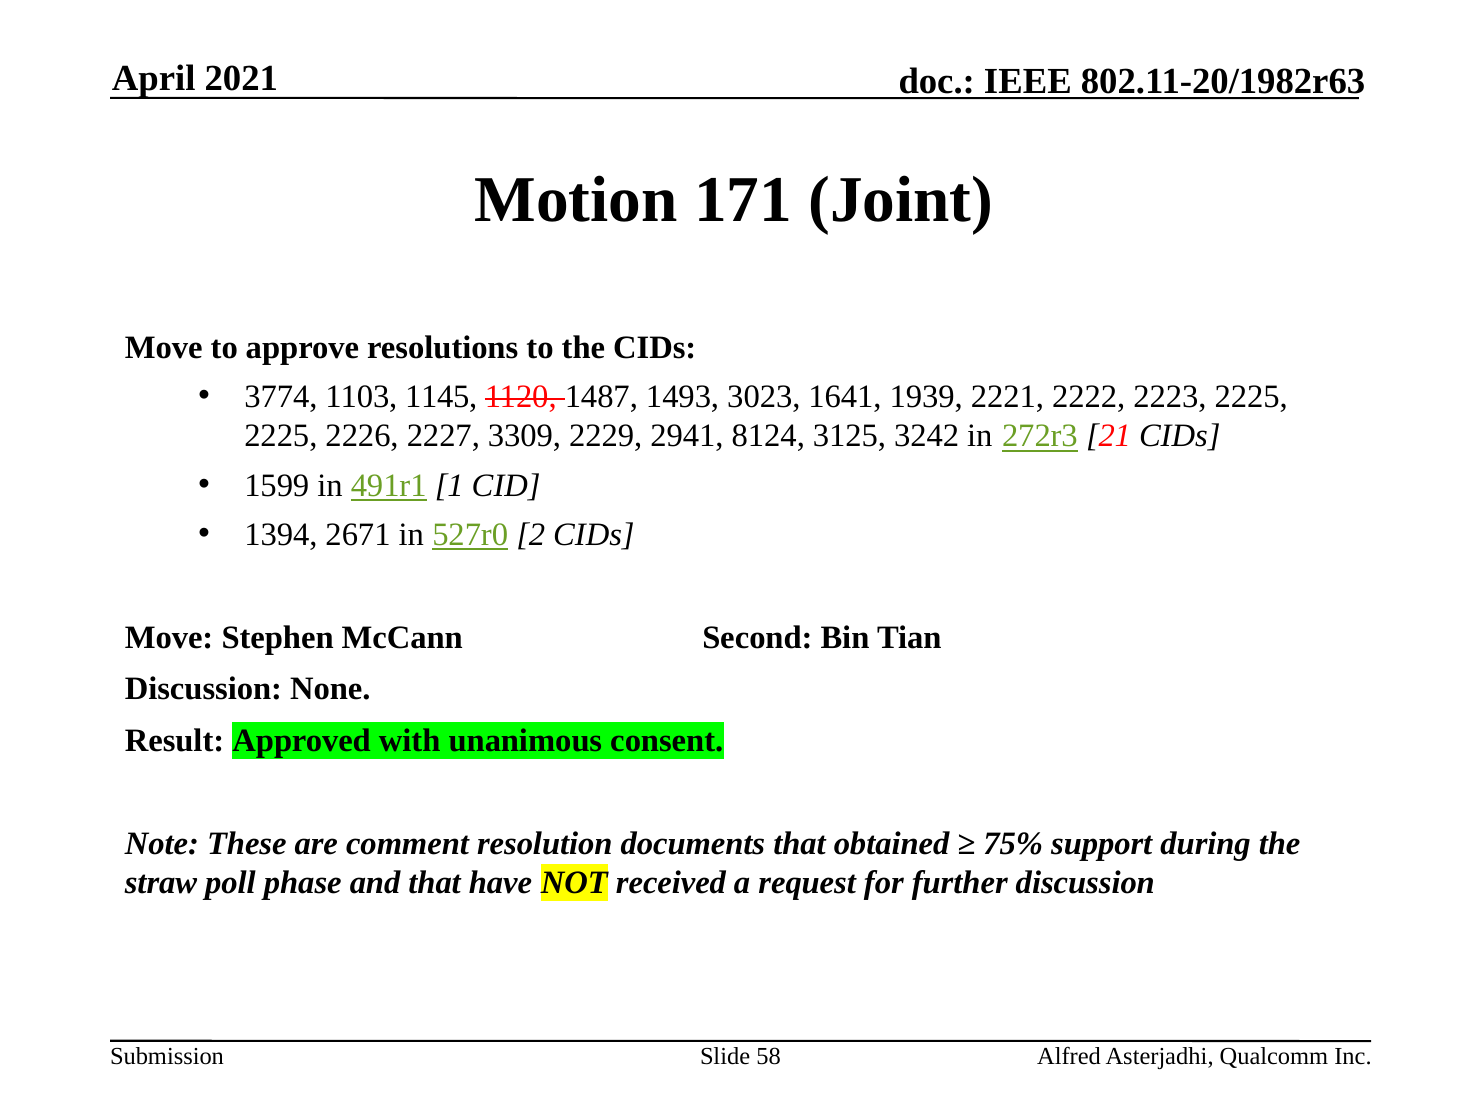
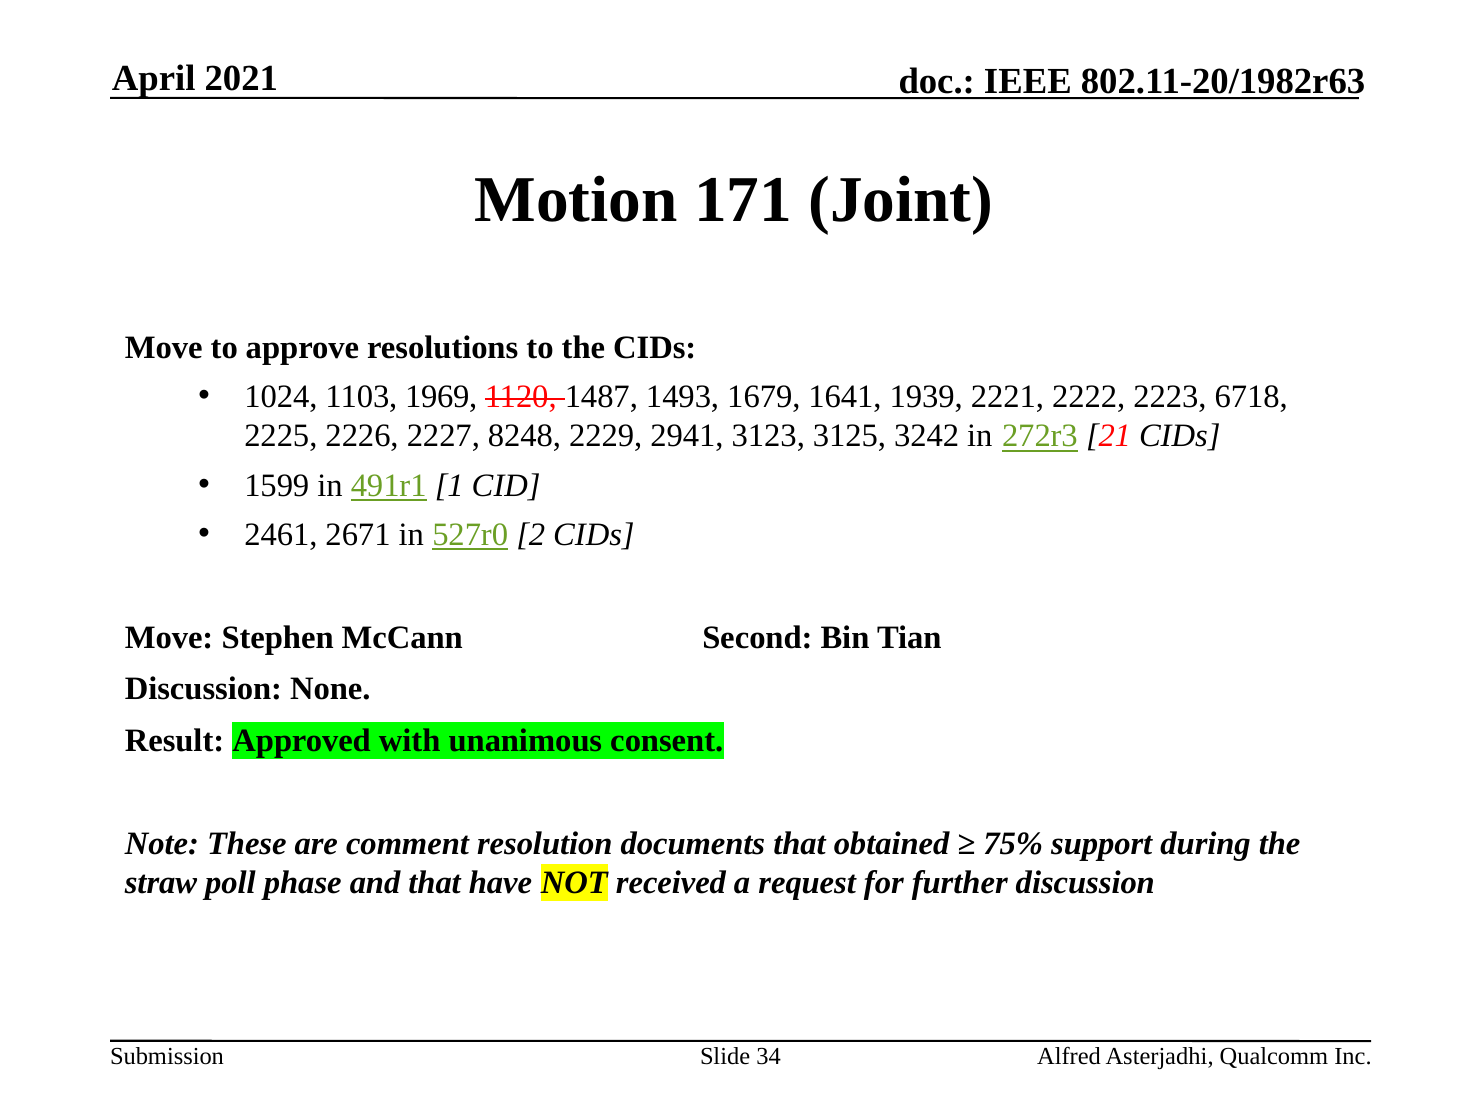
3774: 3774 -> 1024
1145: 1145 -> 1969
3023: 3023 -> 1679
2223 2225: 2225 -> 6718
3309: 3309 -> 8248
8124: 8124 -> 3123
1394: 1394 -> 2461
58: 58 -> 34
